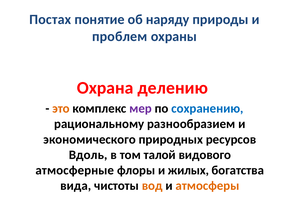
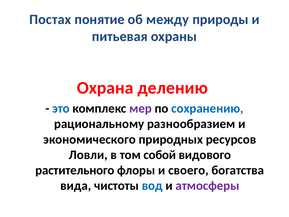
наряду: наряду -> между
проблем: проблем -> питьевая
это colour: orange -> blue
Вдоль: Вдоль -> Ловли
талой: талой -> собой
атмосферные: атмосферные -> растительного
жилых: жилых -> своего
вод colour: orange -> blue
атмосферы colour: orange -> purple
